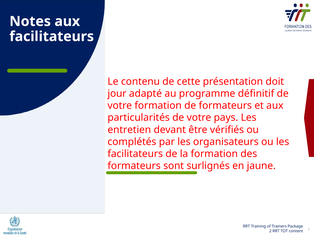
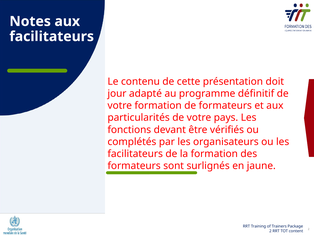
entretien: entretien -> fonctions
